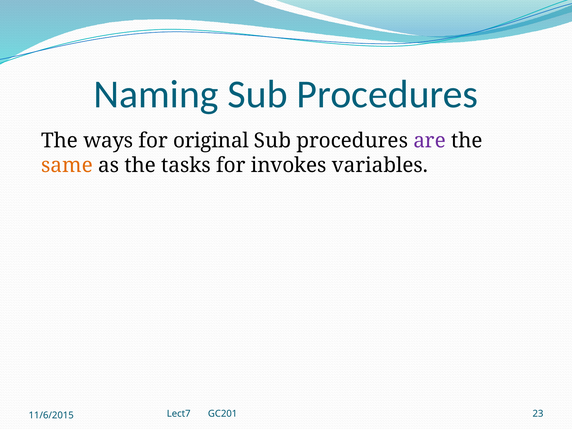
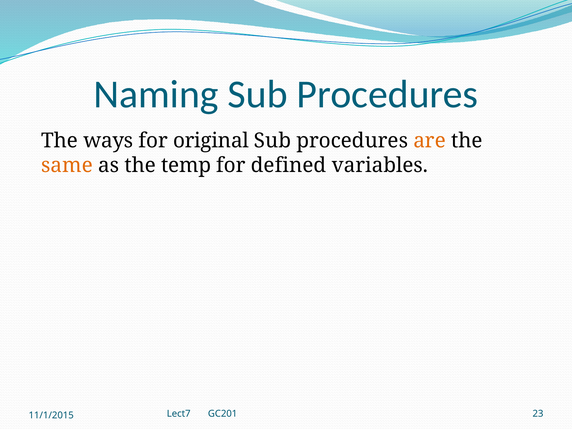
are colour: purple -> orange
tasks: tasks -> temp
invokes: invokes -> defined
11/6/2015: 11/6/2015 -> 11/1/2015
